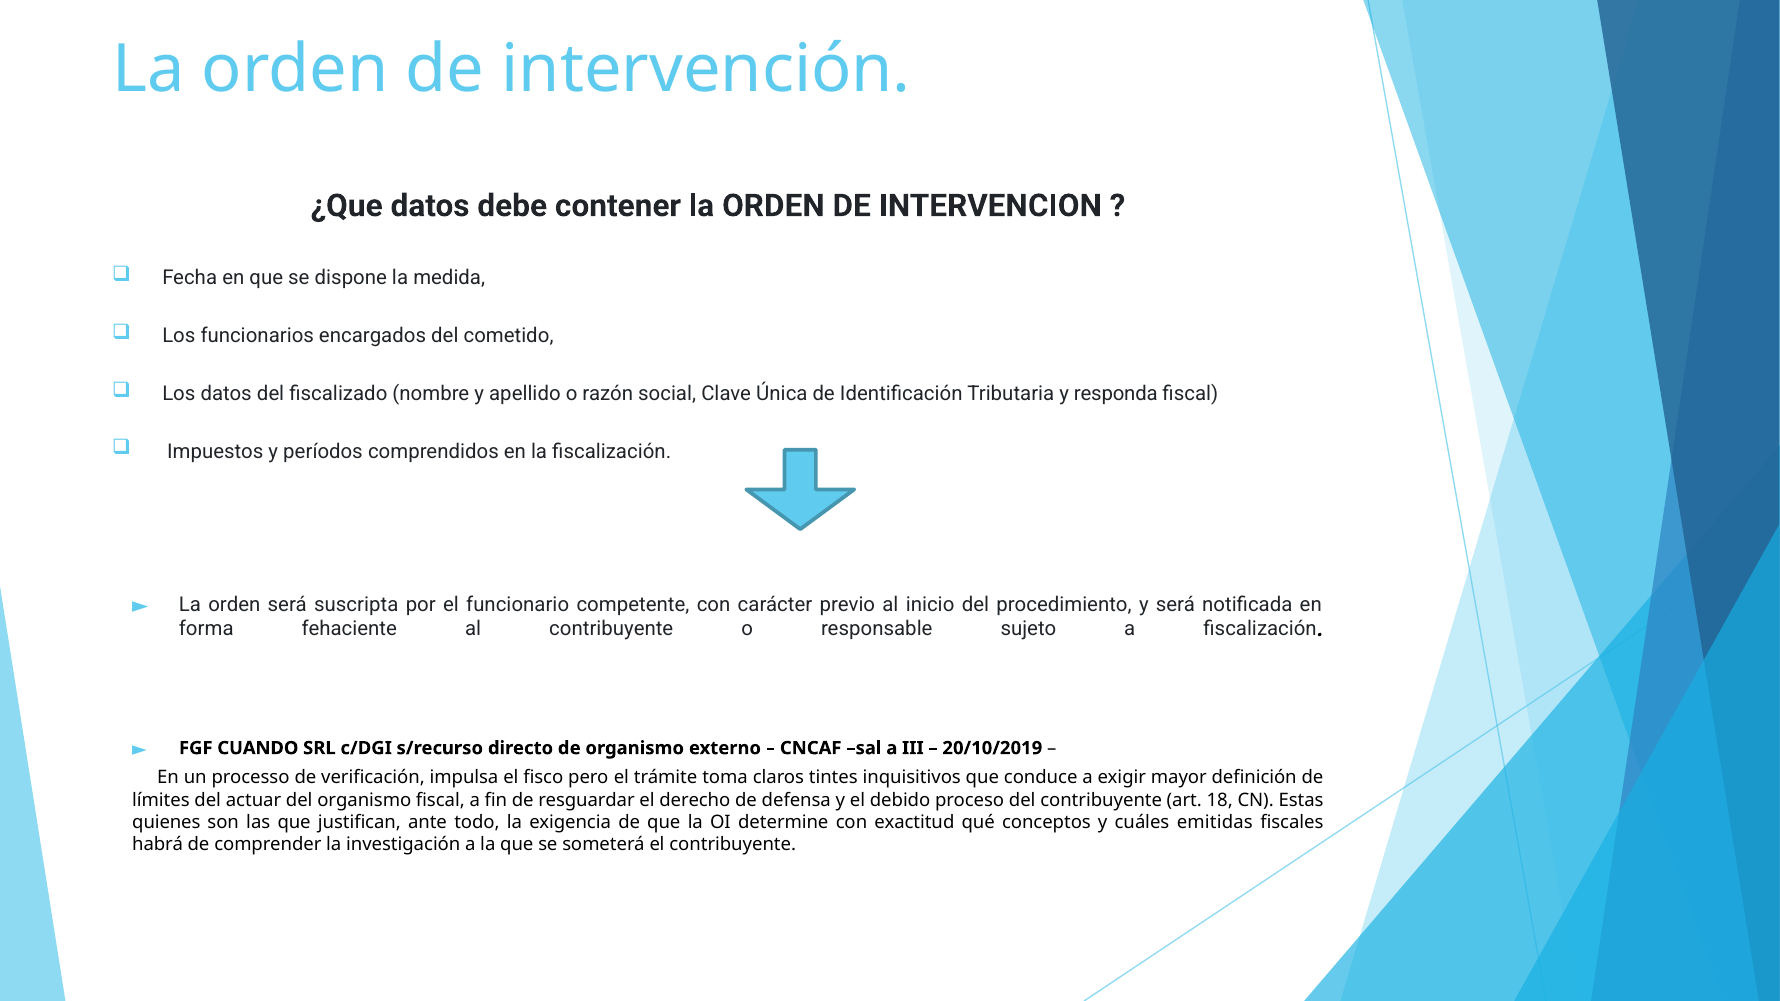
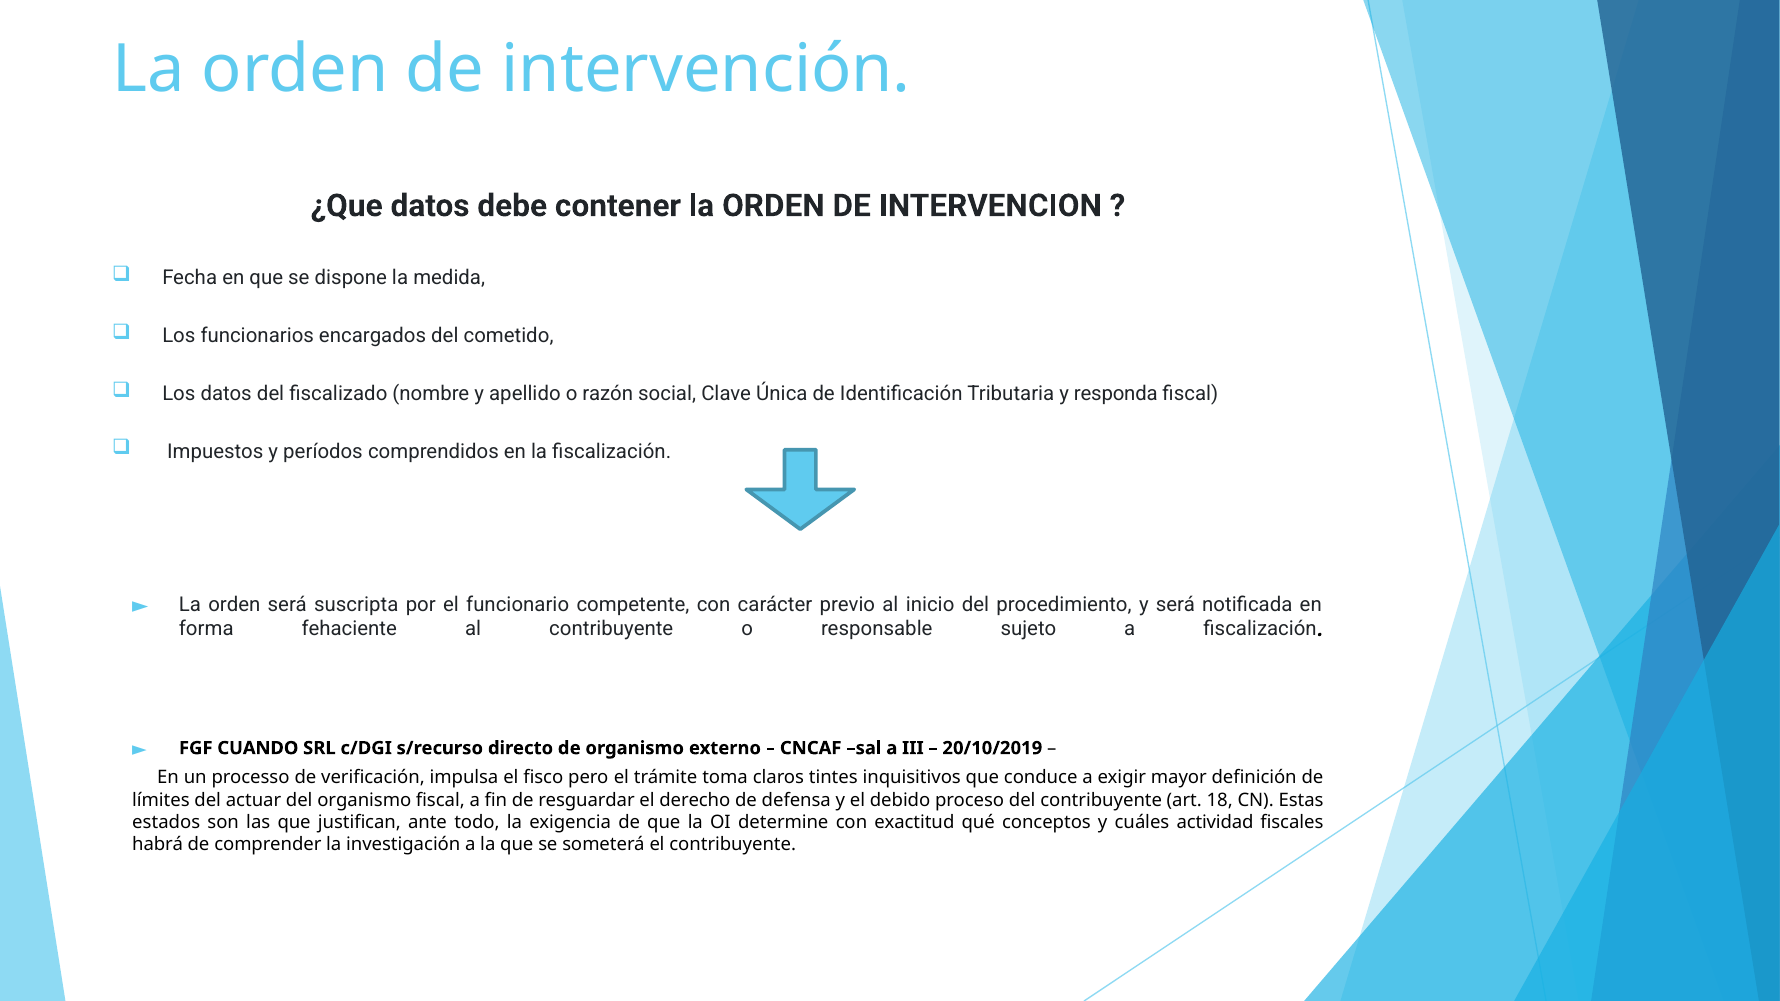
quienes: quienes -> estados
emitidas: emitidas -> actividad
